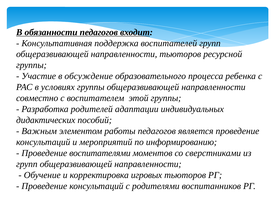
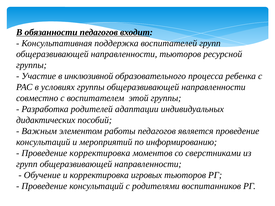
обсуждение: обсуждение -> инклюзивной
Проведение воспитателями: воспитателями -> корректировка
